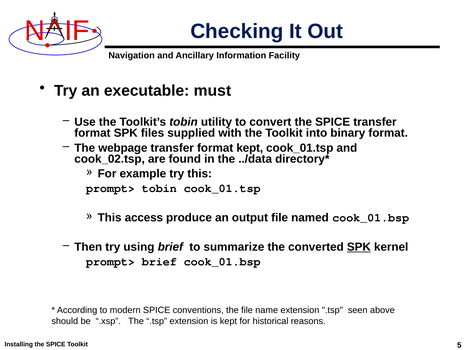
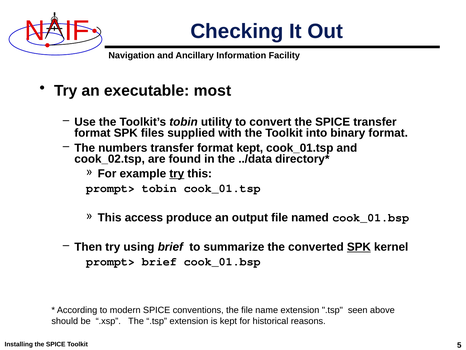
must: must -> most
webpage: webpage -> numbers
try at (177, 174) underline: none -> present
